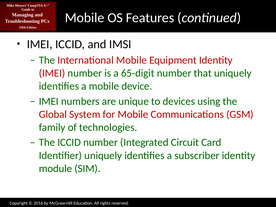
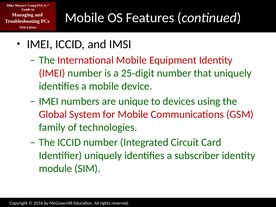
65-digit: 65-digit -> 25-digit
